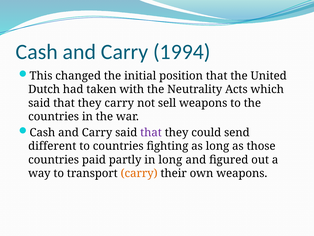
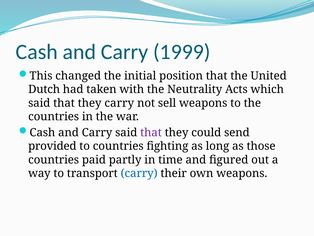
1994: 1994 -> 1999
different: different -> provided
in long: long -> time
carry at (139, 173) colour: orange -> blue
